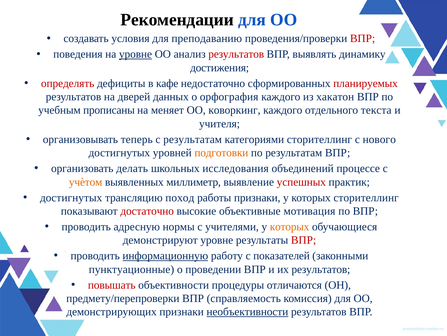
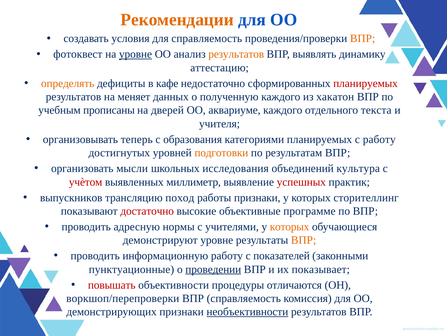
Рекомендации colour: black -> orange
для преподаванию: преподаванию -> справляемость
ВПР at (363, 39) colour: red -> orange
поведения: поведения -> фотоквест
результатов at (236, 54) colour: red -> orange
достижения: достижения -> аттестацию
определять colour: red -> orange
дверей: дверей -> меняет
орфография: орфография -> полученную
меняет: меняет -> дверей
коворкинг: коворкинг -> аквариуме
с результатам: результатам -> образования
категориями сторителлинг: сторителлинг -> планируемых
с нового: нового -> работу
делать: делать -> мысли
процессе: процессе -> культура
учѐтом colour: orange -> red
достигнутых at (71, 197): достигнутых -> выпускников
мотивация: мотивация -> программе
ВПР at (304, 240) colour: red -> orange
информационную underline: present -> none
проведении underline: none -> present
их результатов: результатов -> показывает
предмету/перепроверки: предмету/перепроверки -> воркшоп/перепроверки
